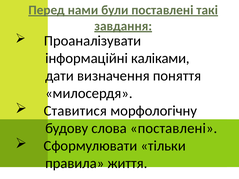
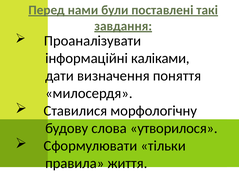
Ставитися: Ставитися -> Ставилися
слова поставлені: поставлені -> утворилося
